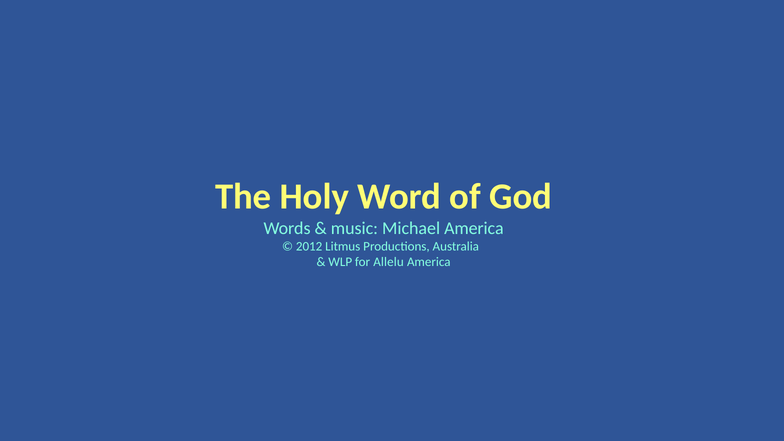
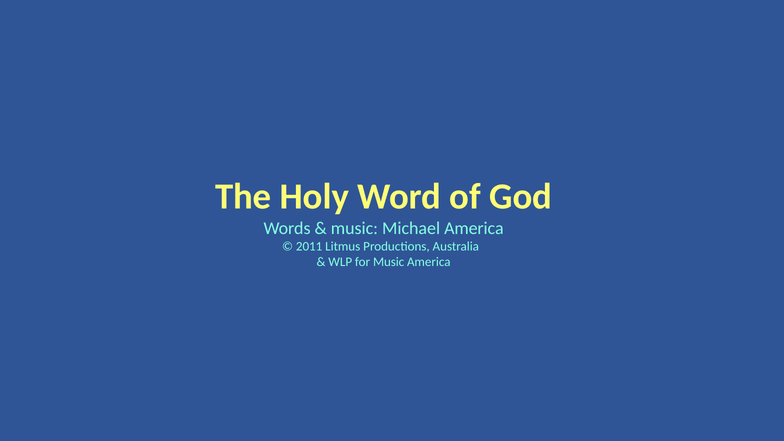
2012: 2012 -> 2011
for Allelu: Allelu -> Music
